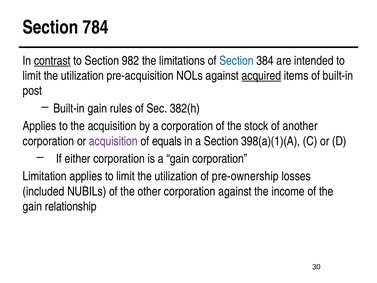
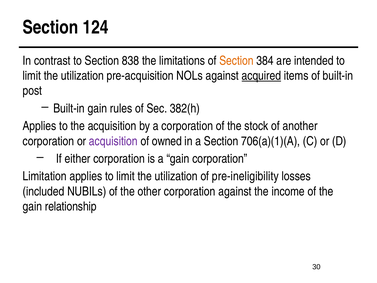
784: 784 -> 124
contrast underline: present -> none
982: 982 -> 838
Section at (236, 61) colour: blue -> orange
equals: equals -> owned
398(a)(1)(A: 398(a)(1)(A -> 706(a)(1)(A
pre-ownership: pre-ownership -> pre-ineligibility
